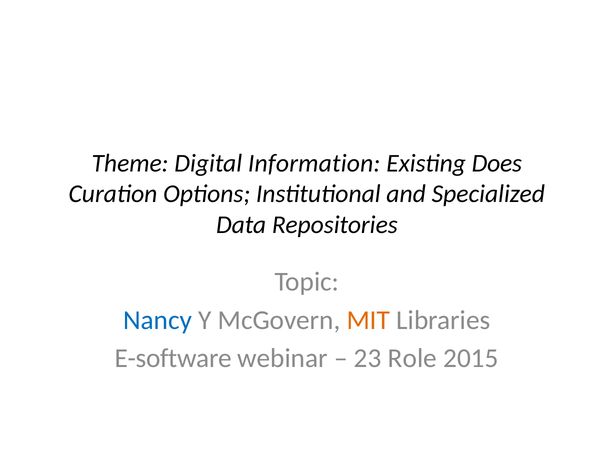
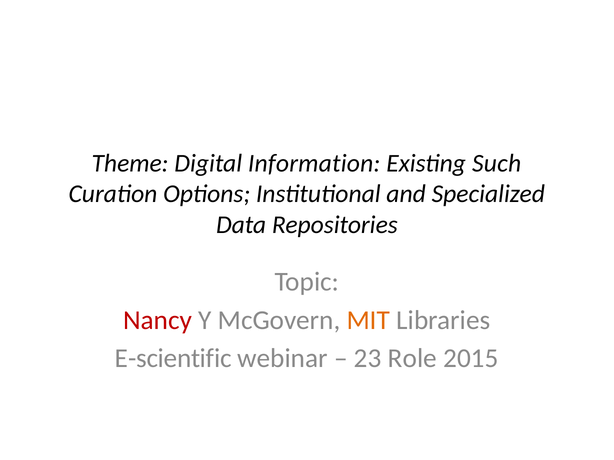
Does: Does -> Such
Nancy colour: blue -> red
E-software: E-software -> E-scientific
